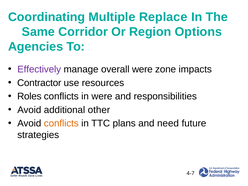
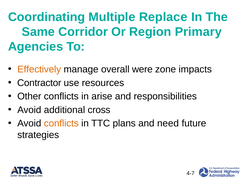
Options: Options -> Primary
Effectively colour: purple -> orange
Roles: Roles -> Other
in were: were -> arise
other: other -> cross
